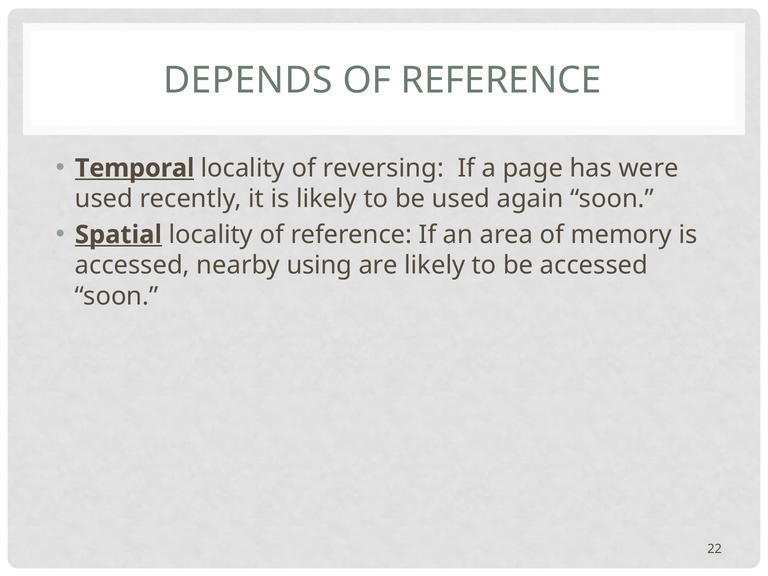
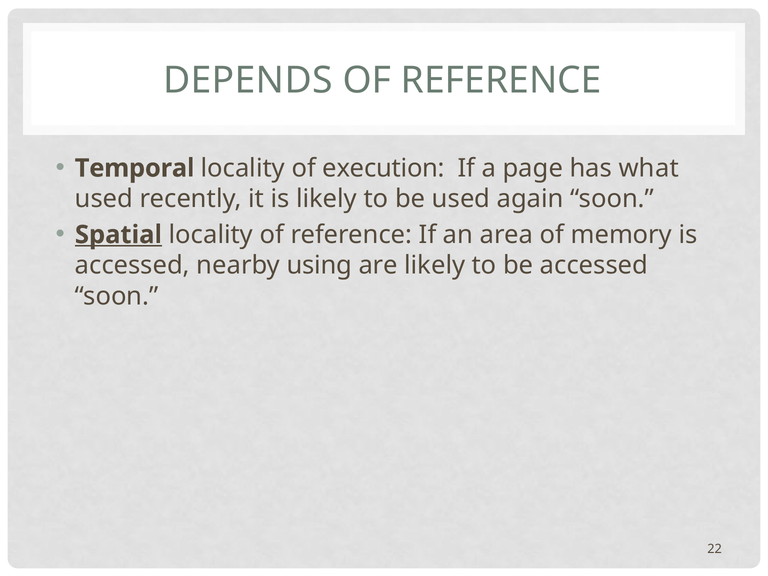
Temporal underline: present -> none
reversing: reversing -> execution
were: were -> what
